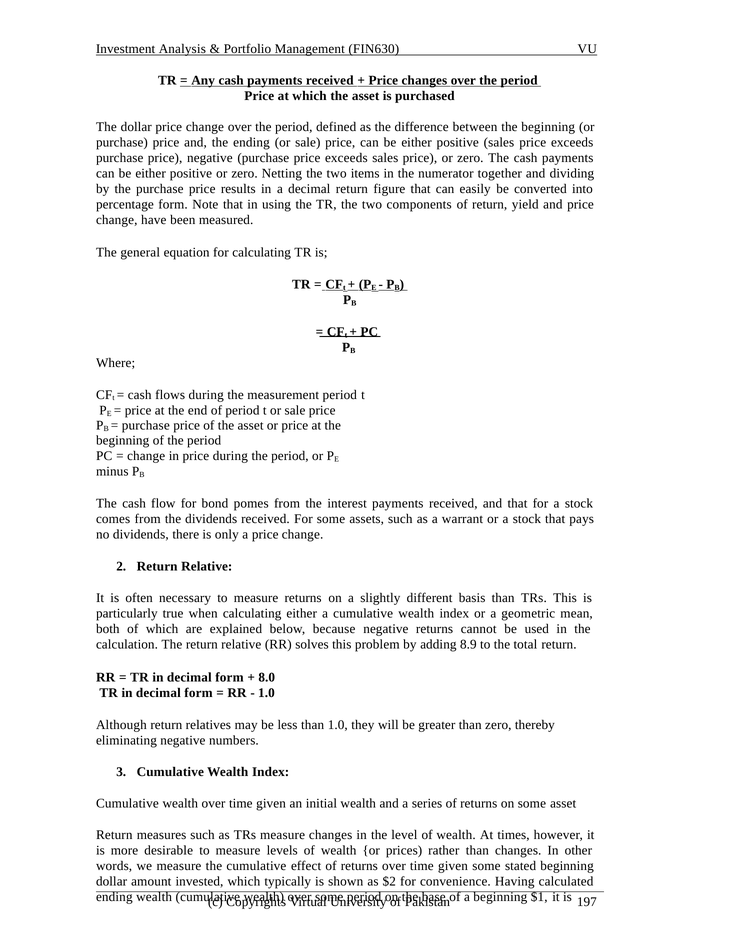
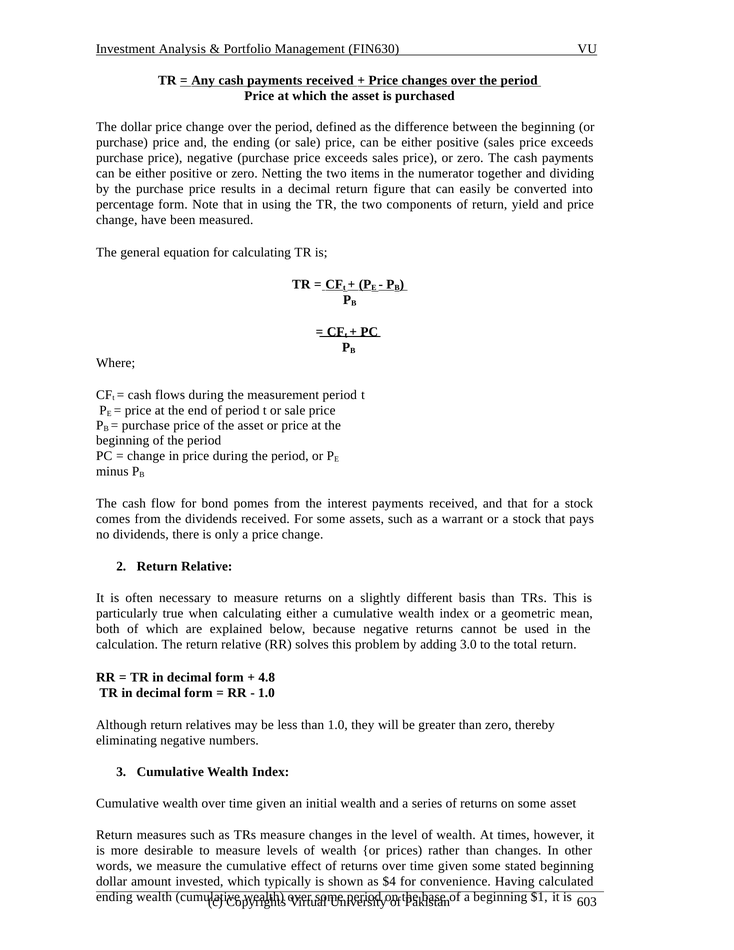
8.9: 8.9 -> 3.0
8.0: 8.0 -> 4.8
$2: $2 -> $4
197: 197 -> 603
